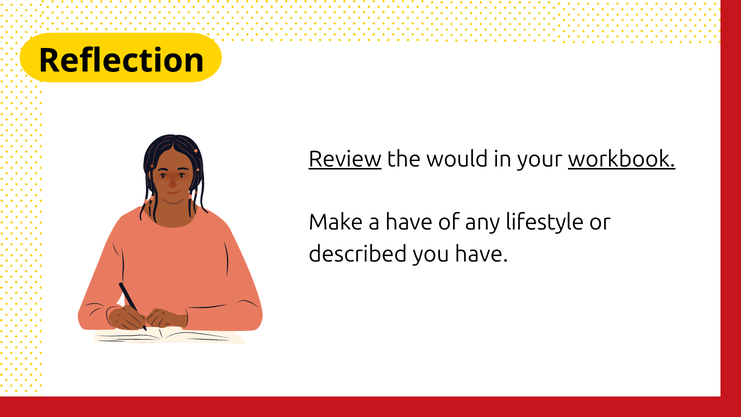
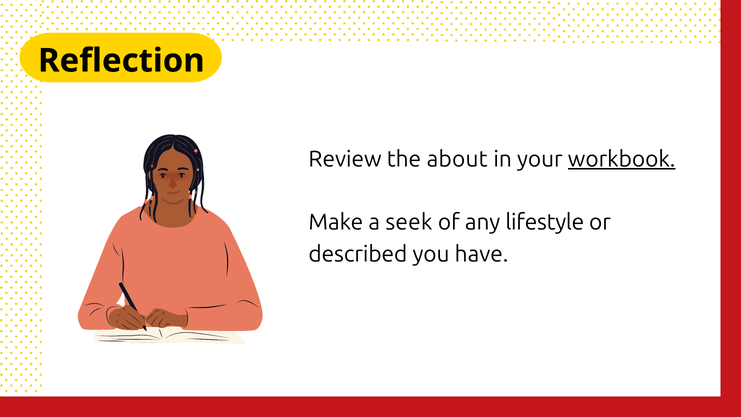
Review underline: present -> none
would: would -> about
a have: have -> seek
